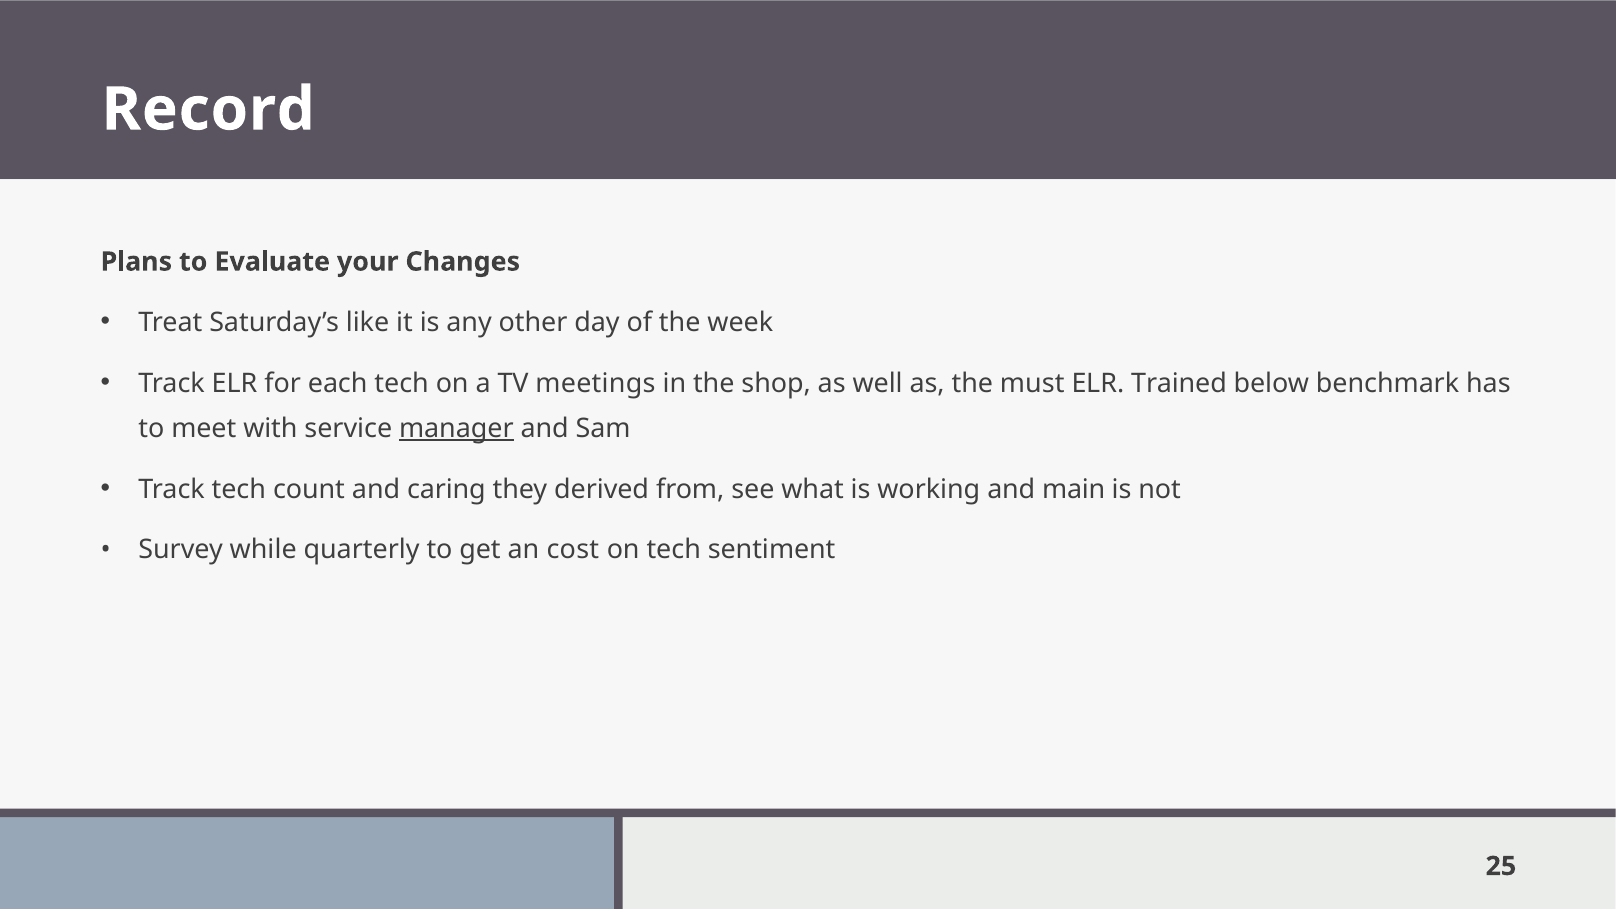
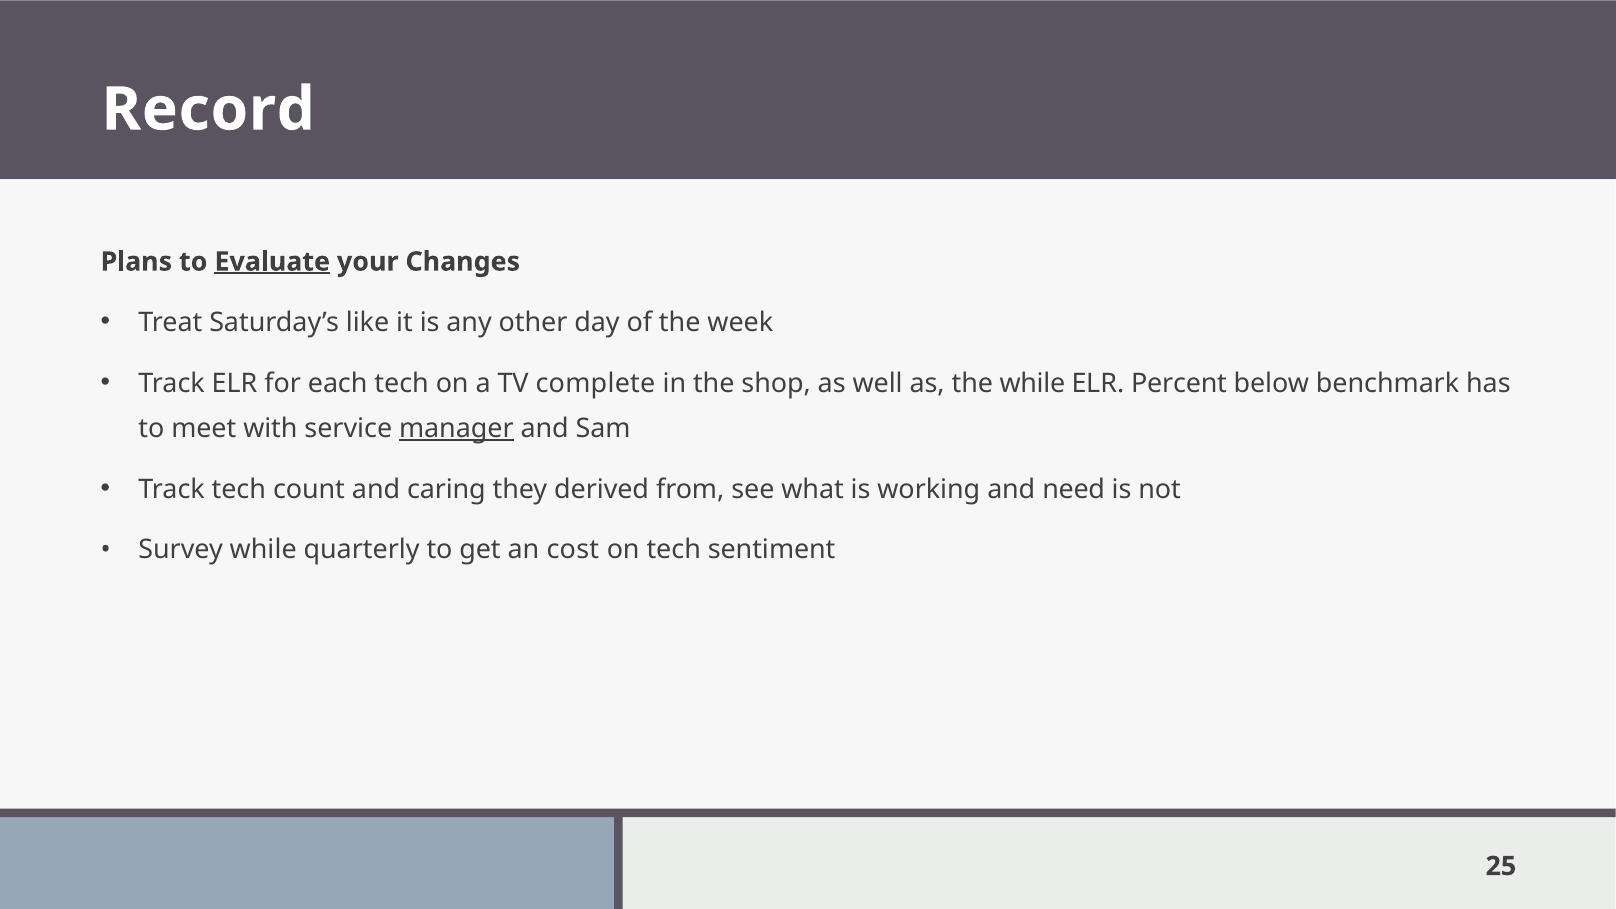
Evaluate underline: none -> present
meetings: meetings -> complete
the must: must -> while
Trained: Trained -> Percent
main: main -> need
